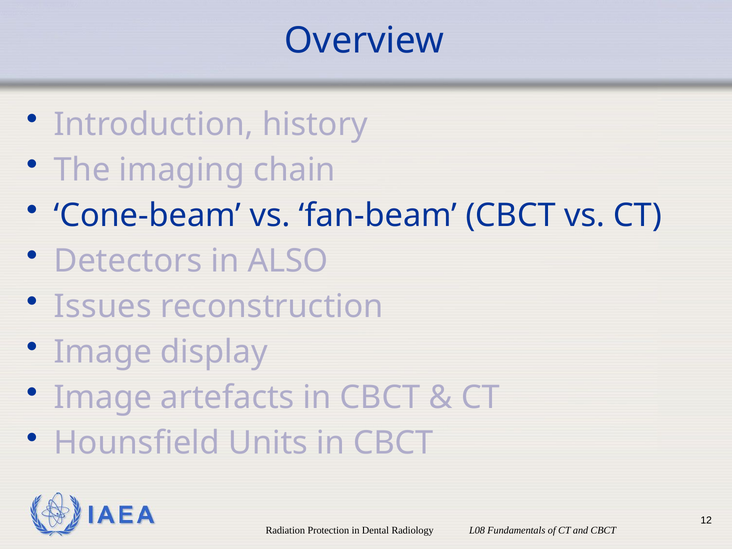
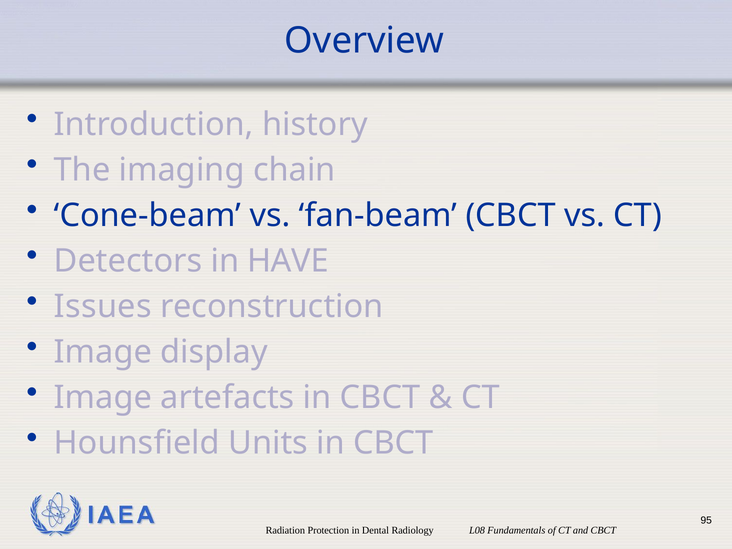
ALSO: ALSO -> HAVE
12: 12 -> 95
